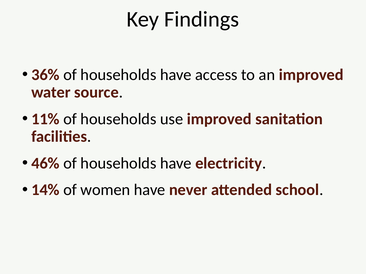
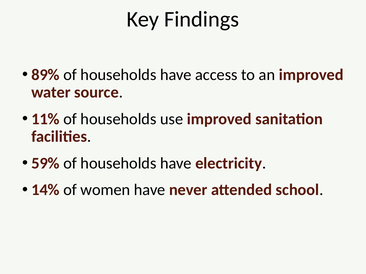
36%: 36% -> 89%
46%: 46% -> 59%
